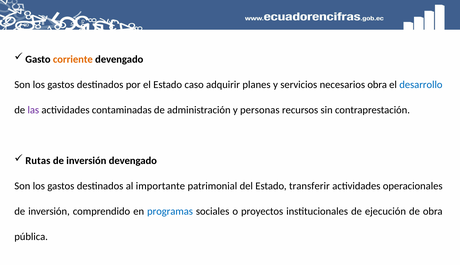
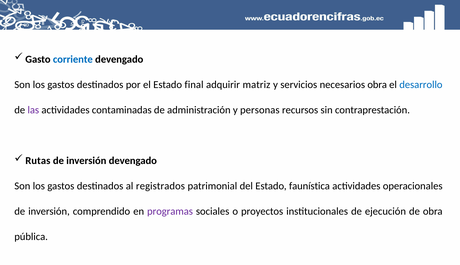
corriente colour: orange -> blue
caso: caso -> final
planes: planes -> matriz
importante: importante -> registrados
transferir: transferir -> faunística
programas colour: blue -> purple
